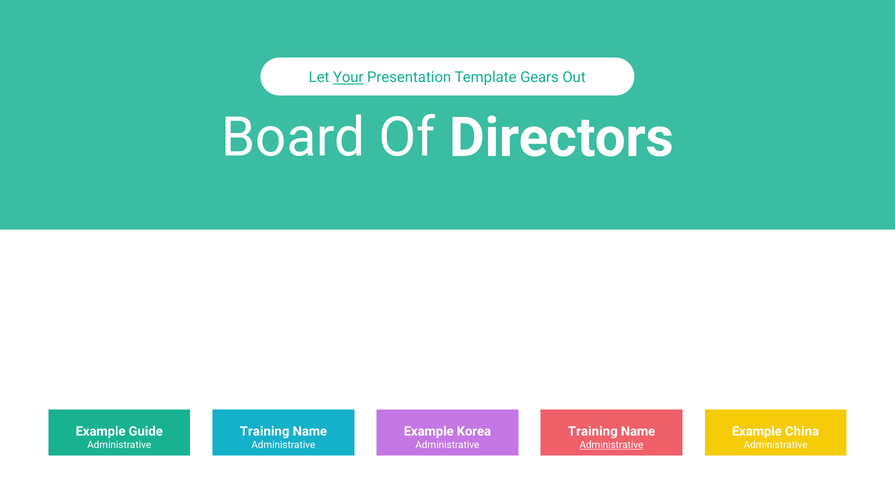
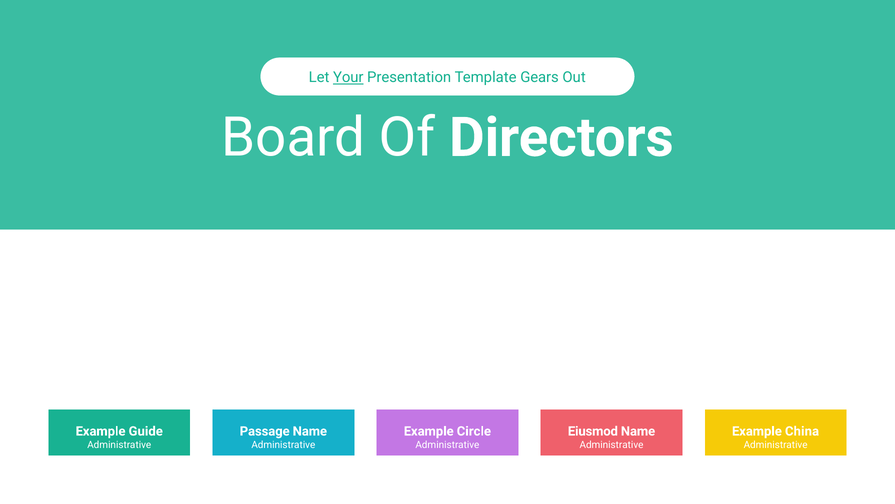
Training at (265, 431): Training -> Passage
Korea: Korea -> Circle
Training at (593, 431): Training -> Eiusmod
Administrative at (611, 444) underline: present -> none
